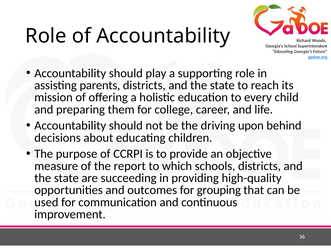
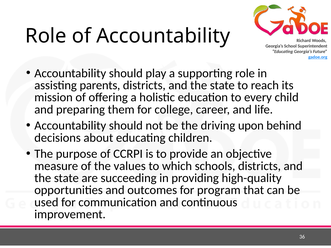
report: report -> values
grouping: grouping -> program
